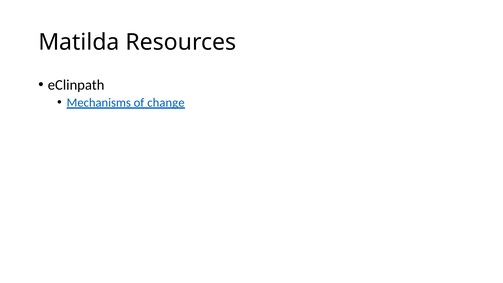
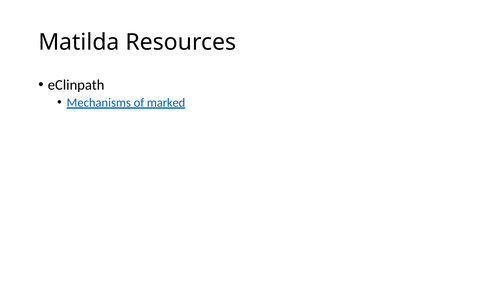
change: change -> marked
